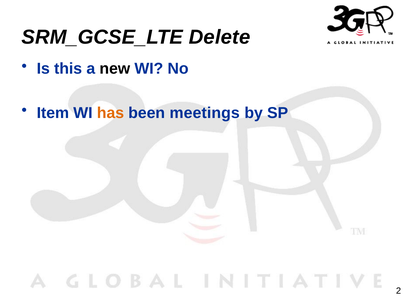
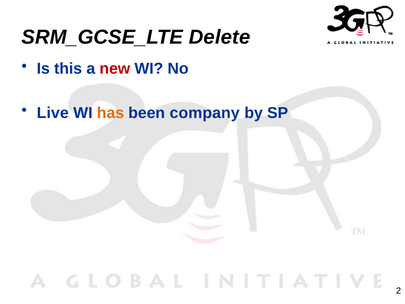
new colour: black -> red
Item: Item -> Live
meetings: meetings -> company
